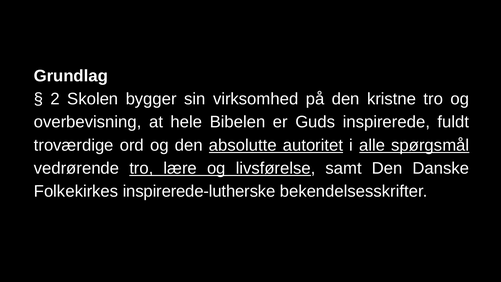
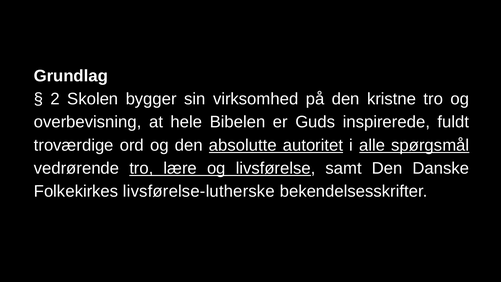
inspirerede-lutherske: inspirerede-lutherske -> livsførelse-lutherske
